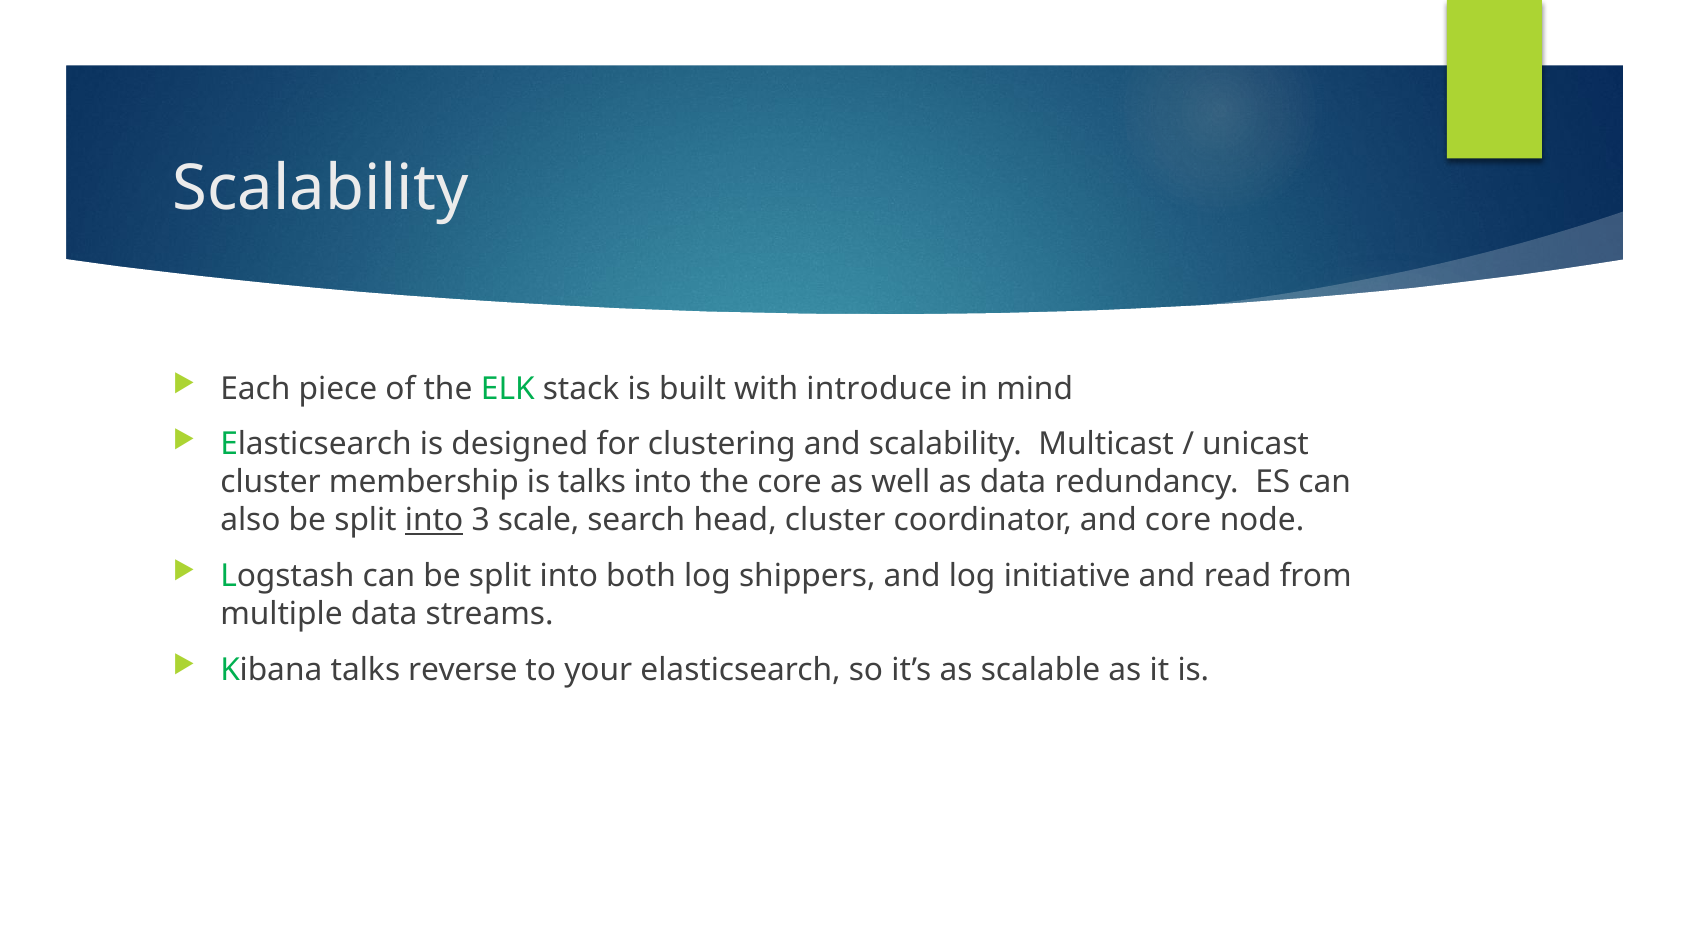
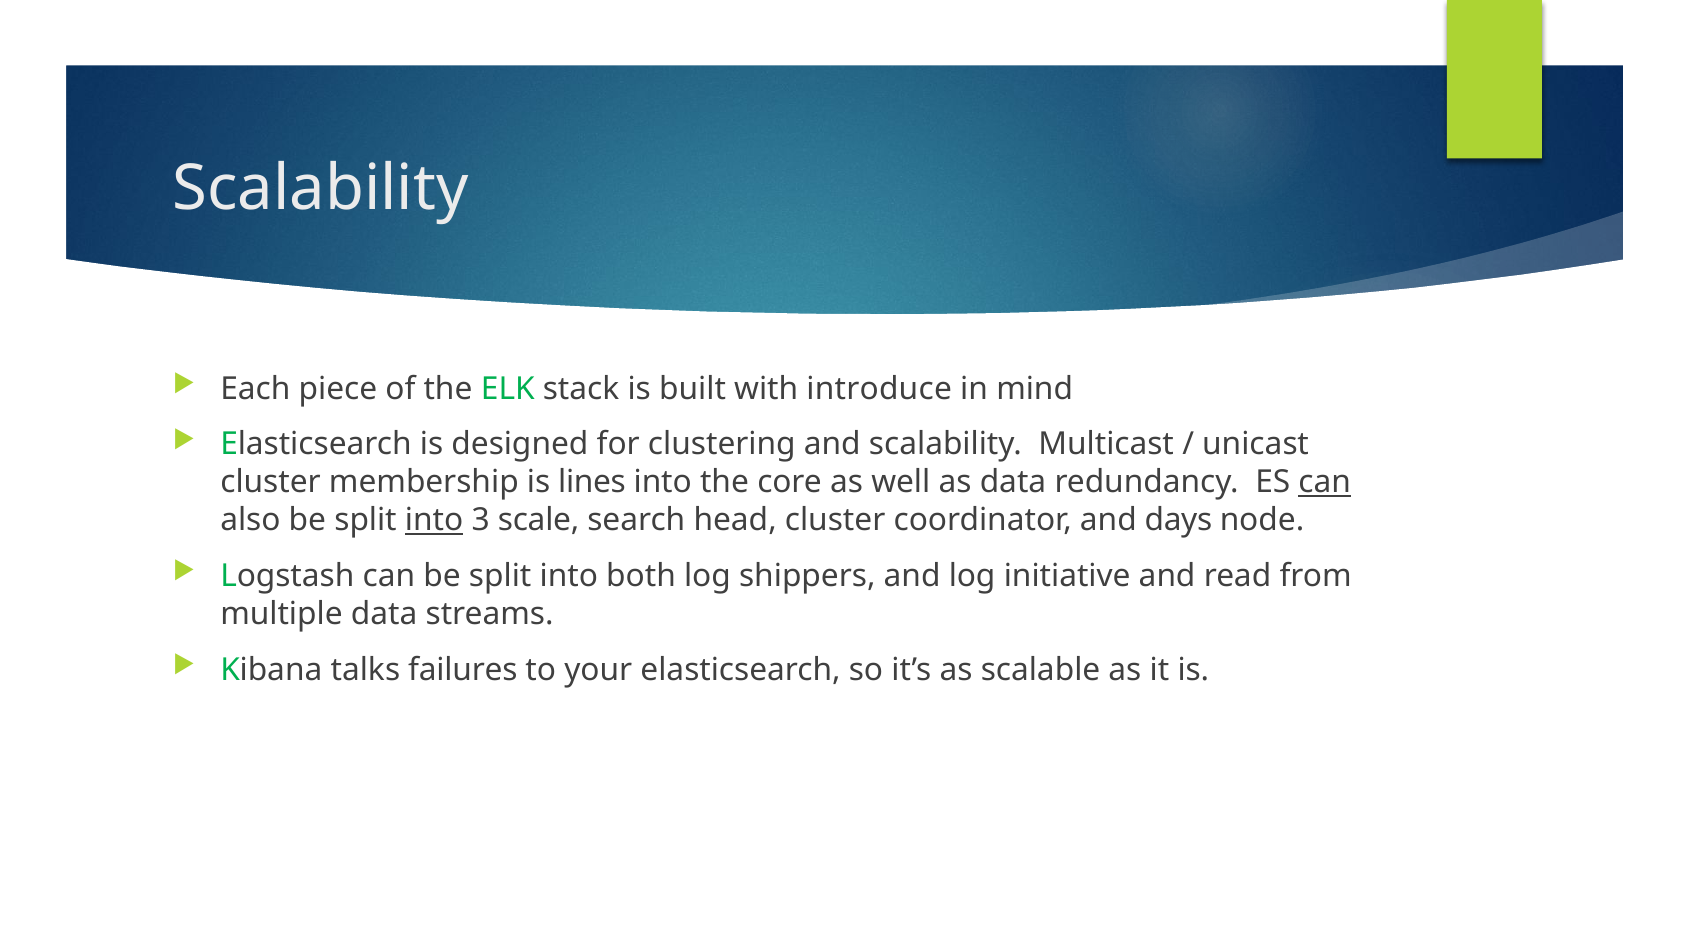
is talks: talks -> lines
can at (1325, 482) underline: none -> present
and core: core -> days
reverse: reverse -> failures
